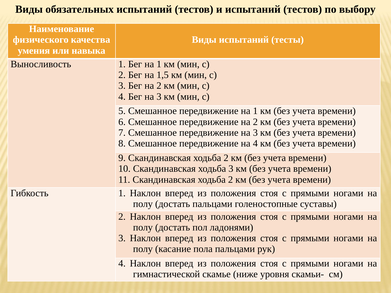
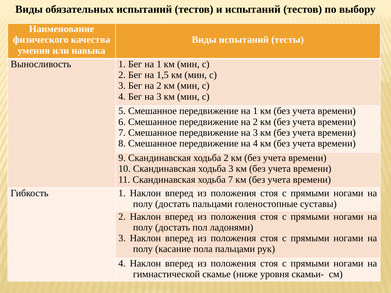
11 Скандинавская ходьба 2: 2 -> 7
